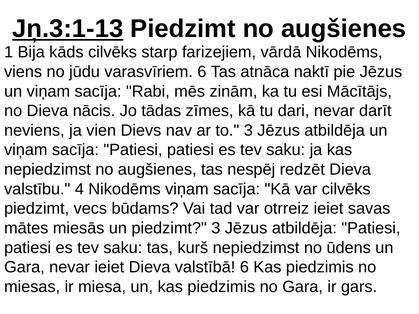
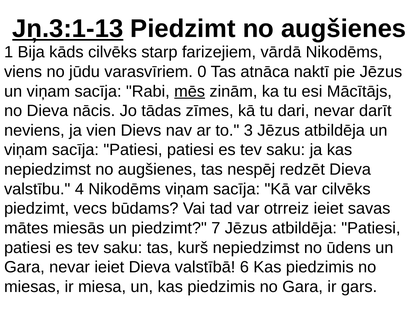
varasvīriem 6: 6 -> 0
mēs underline: none -> present
piedzimt 3: 3 -> 7
